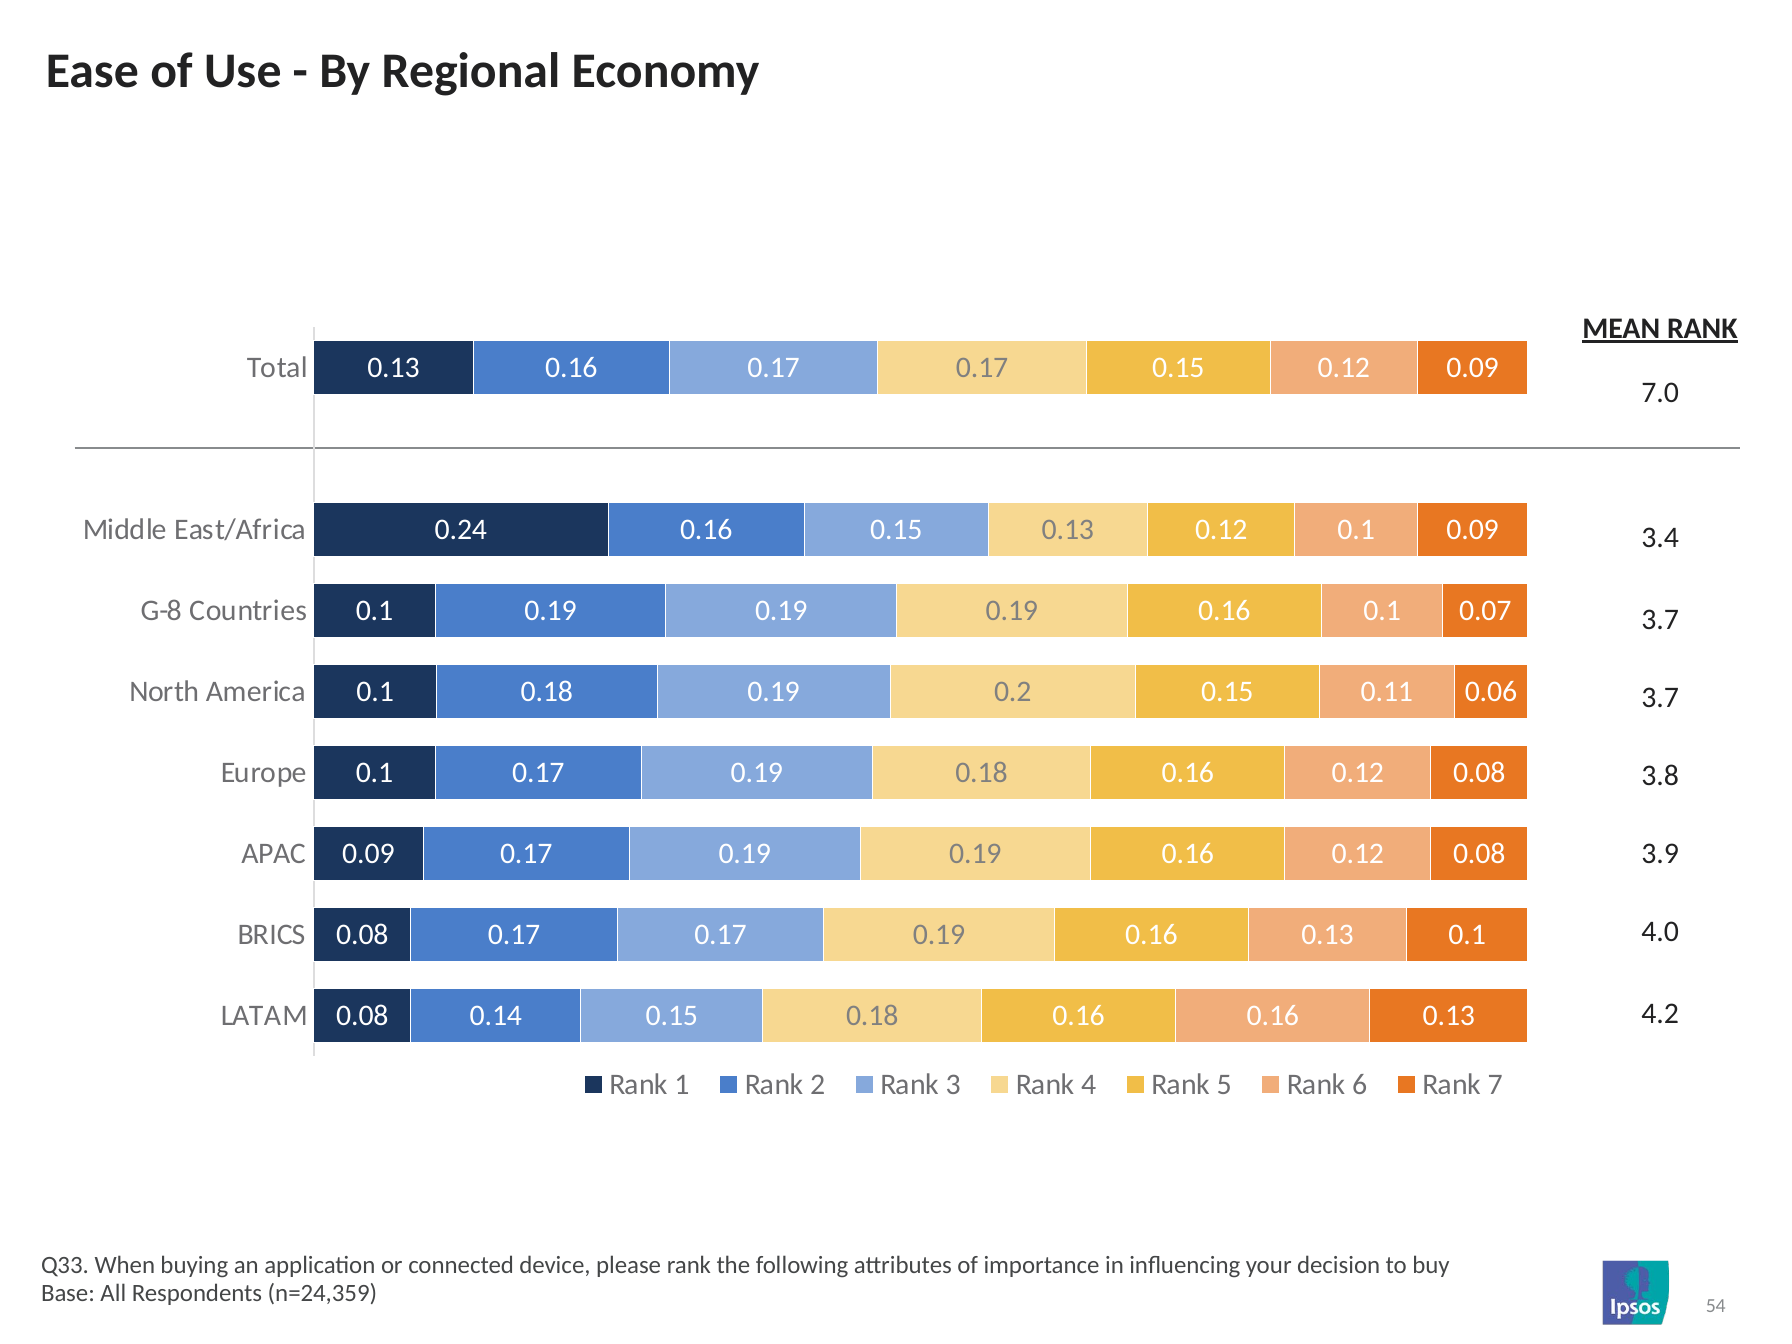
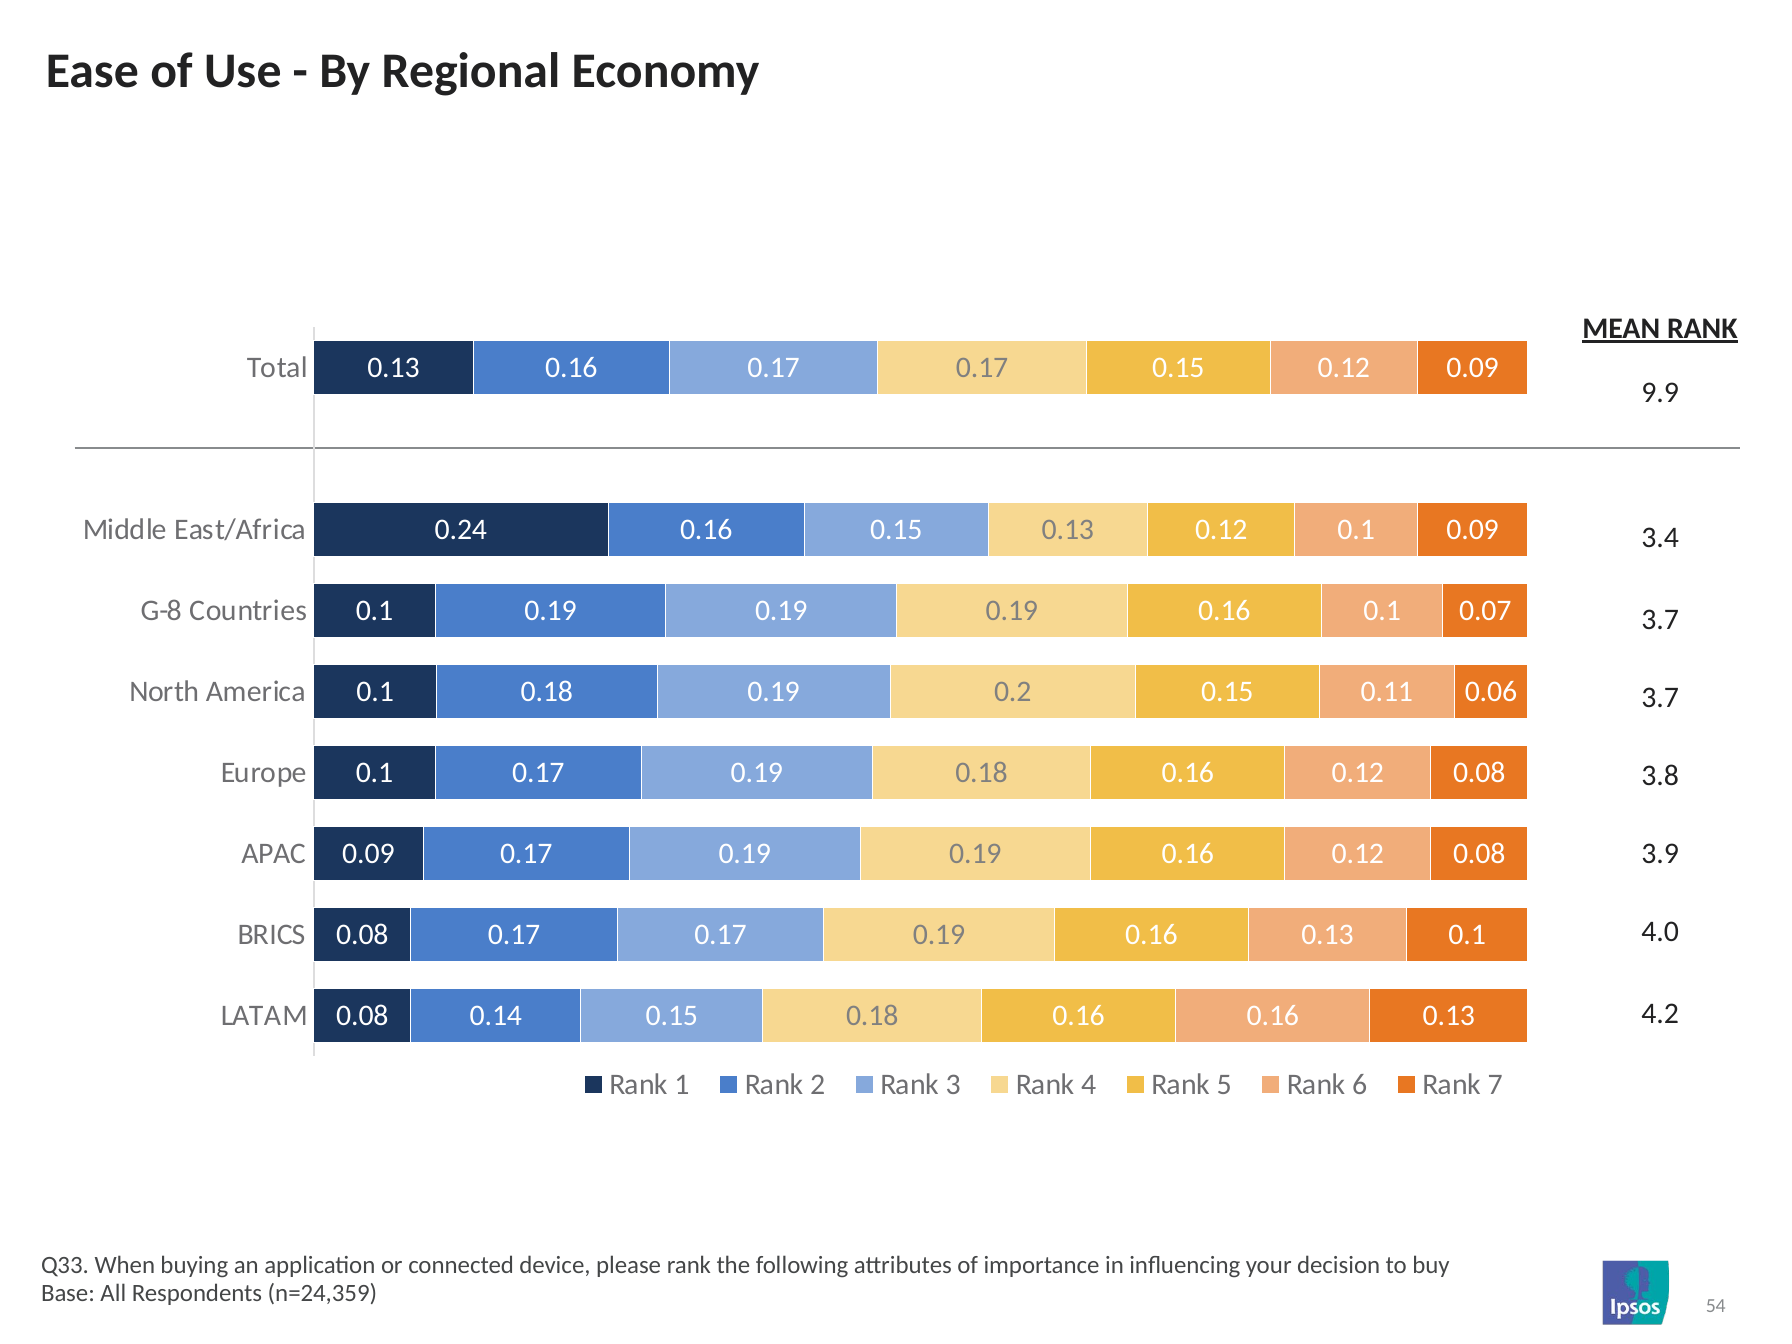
7.0: 7.0 -> 9.9
